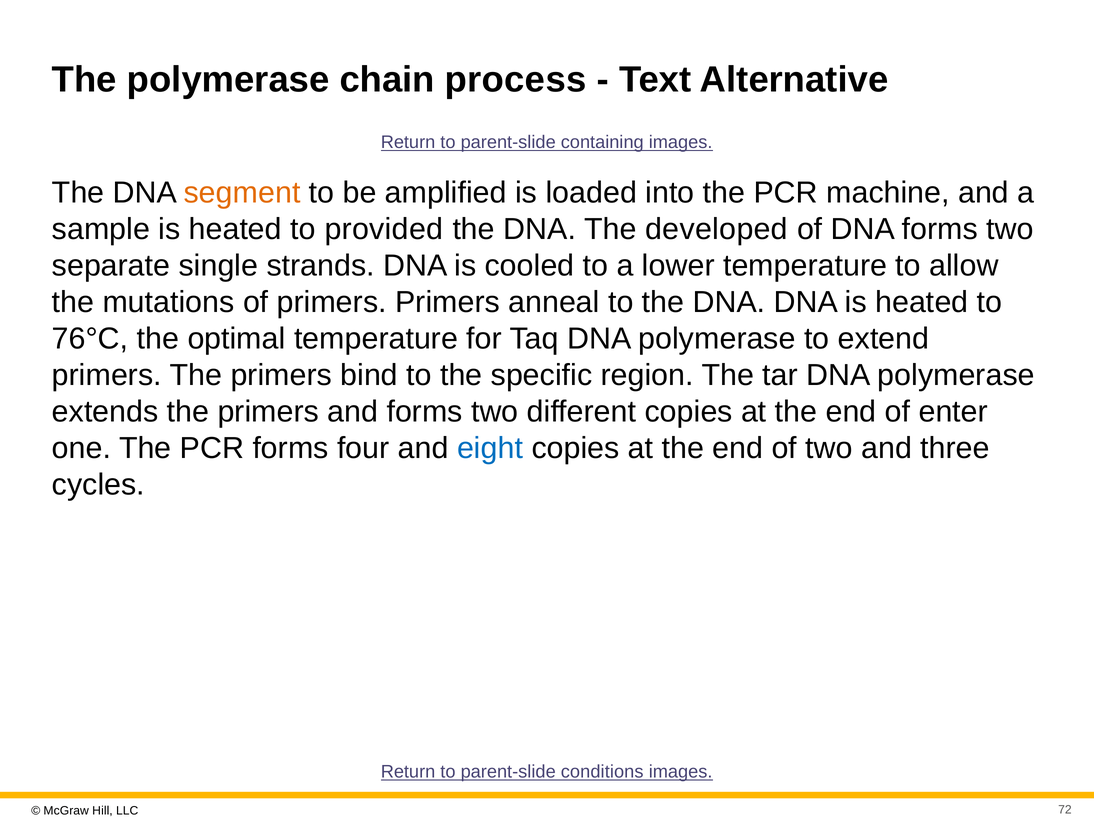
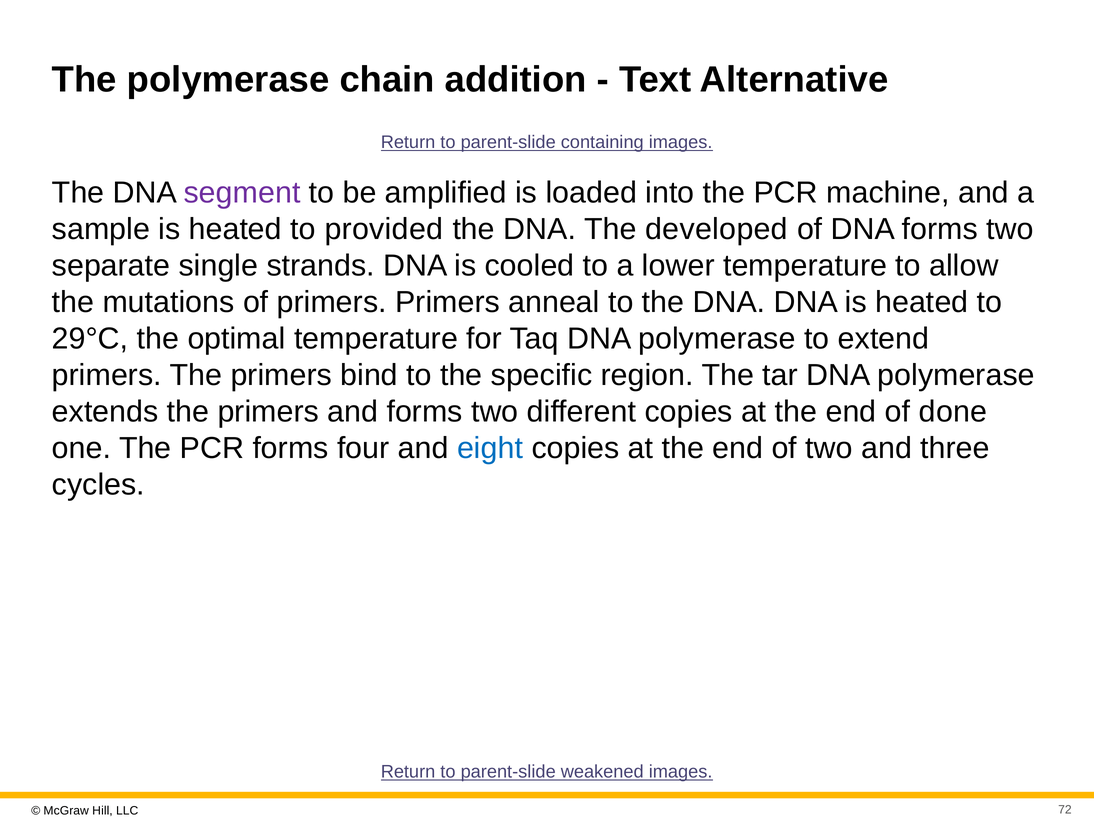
process: process -> addition
segment colour: orange -> purple
76°C: 76°C -> 29°C
enter: enter -> done
conditions: conditions -> weakened
